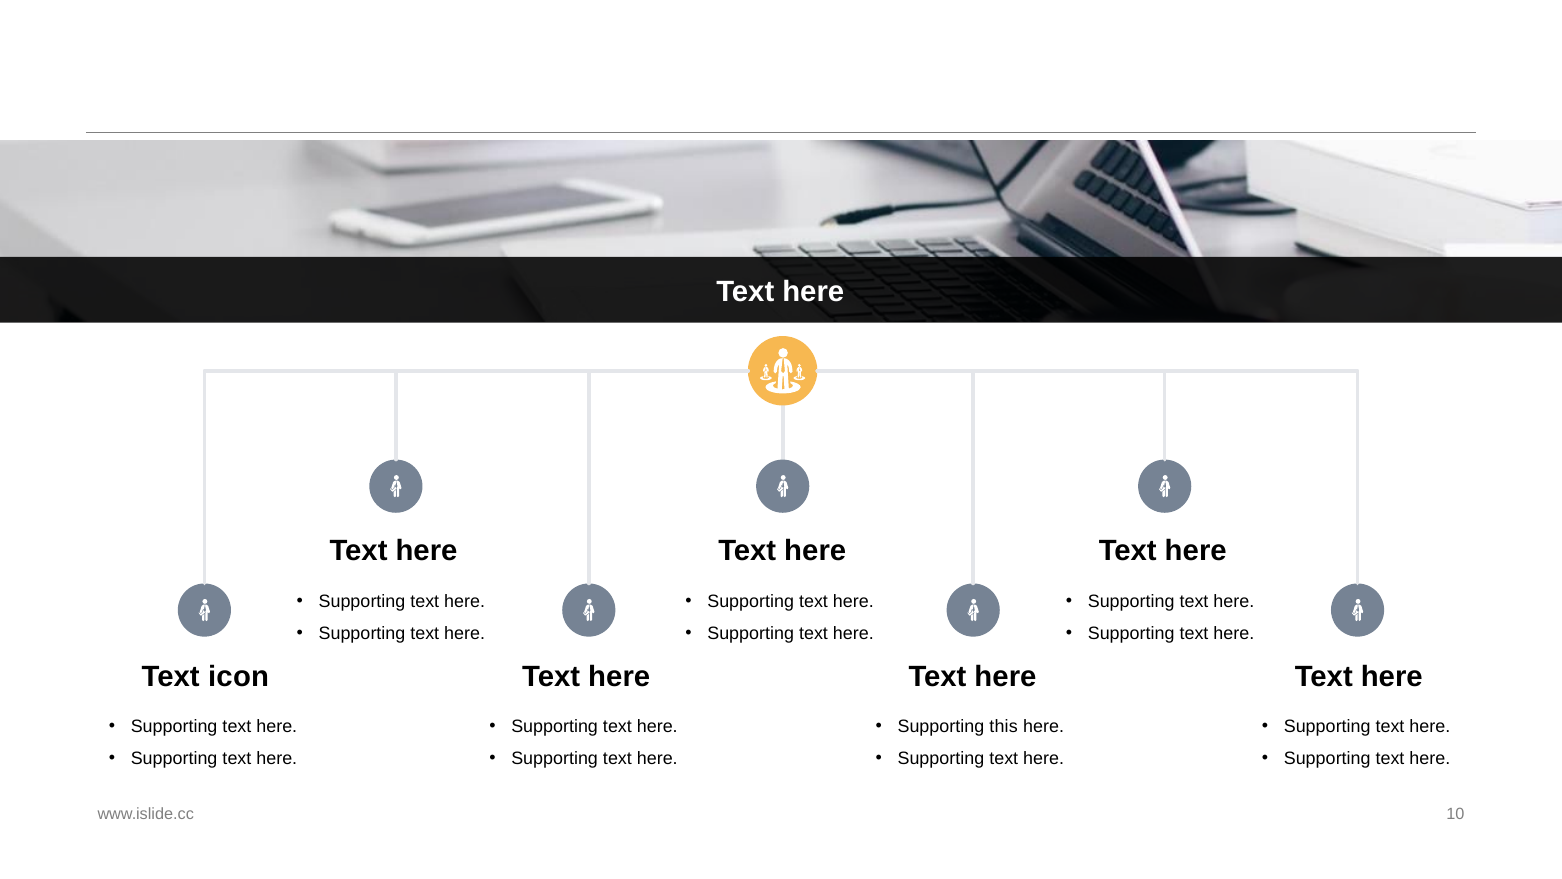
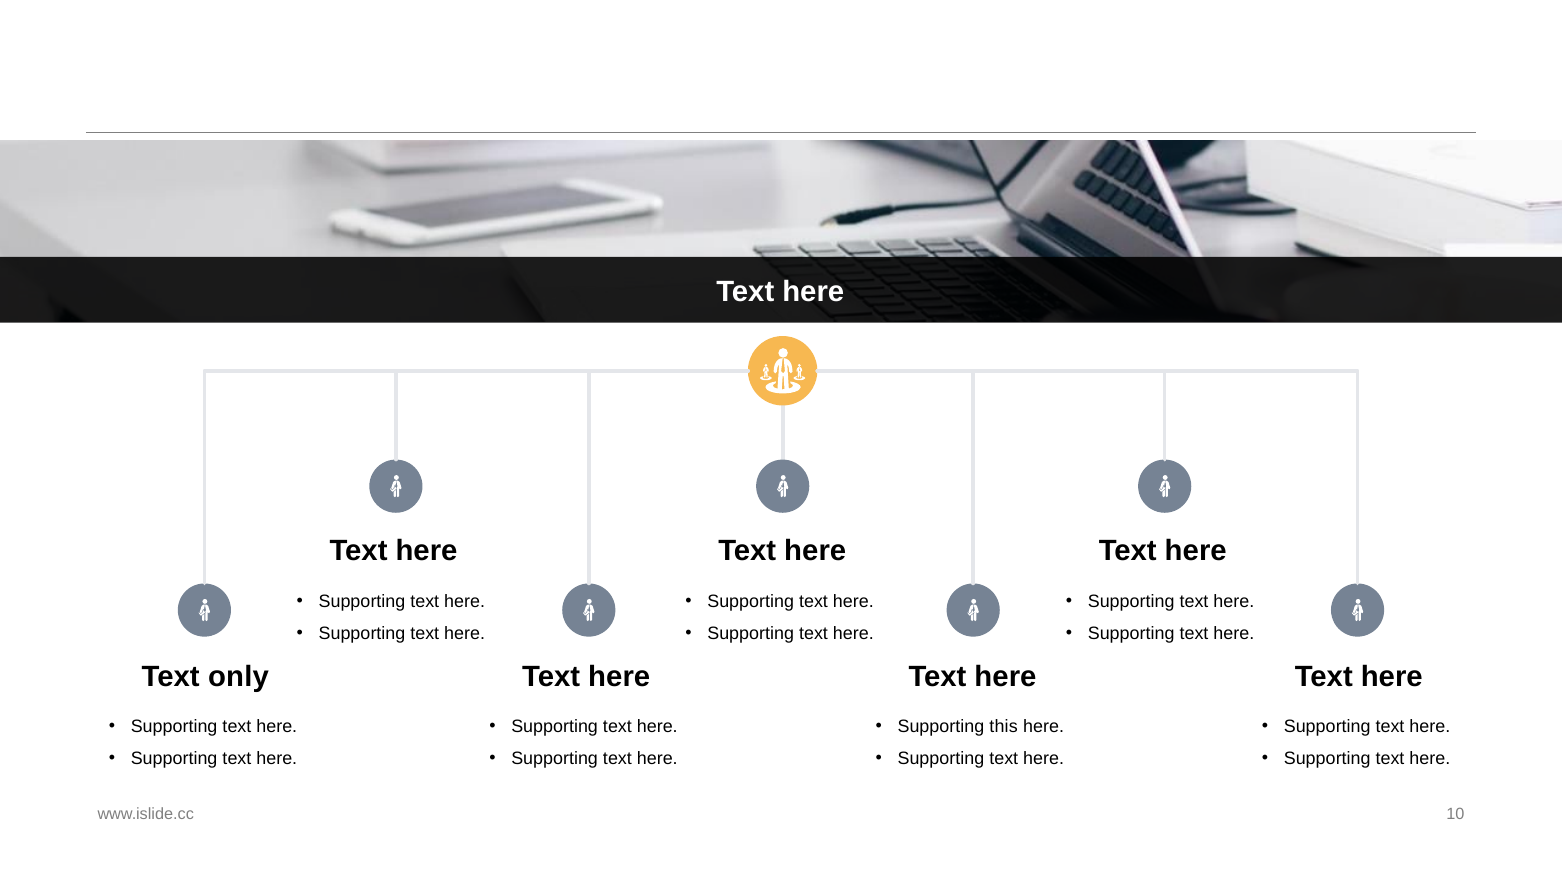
icon: icon -> only
